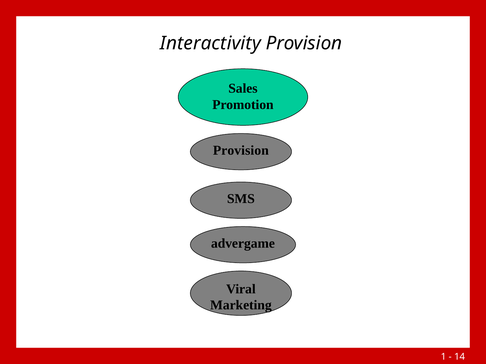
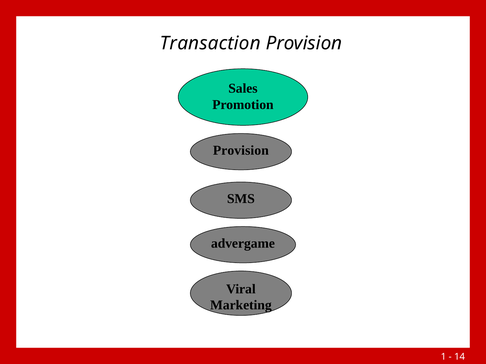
Interactivity: Interactivity -> Transaction
